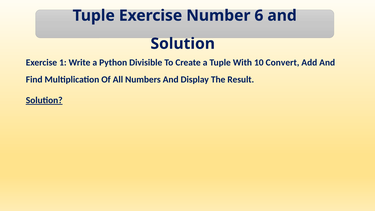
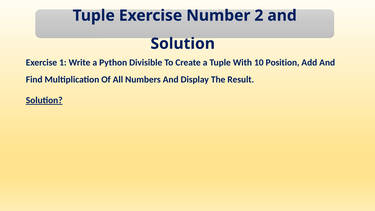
6: 6 -> 2
Convert: Convert -> Position
